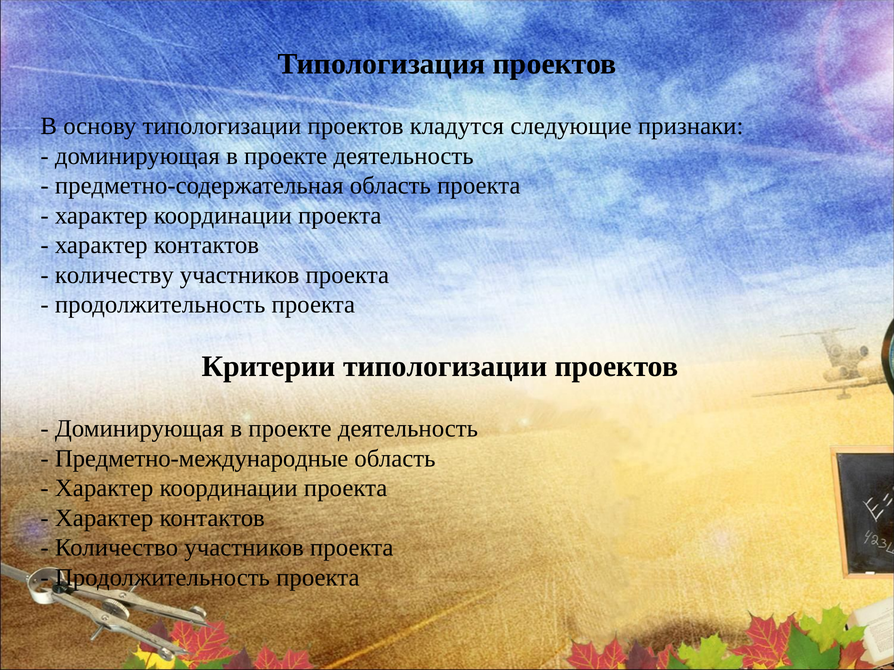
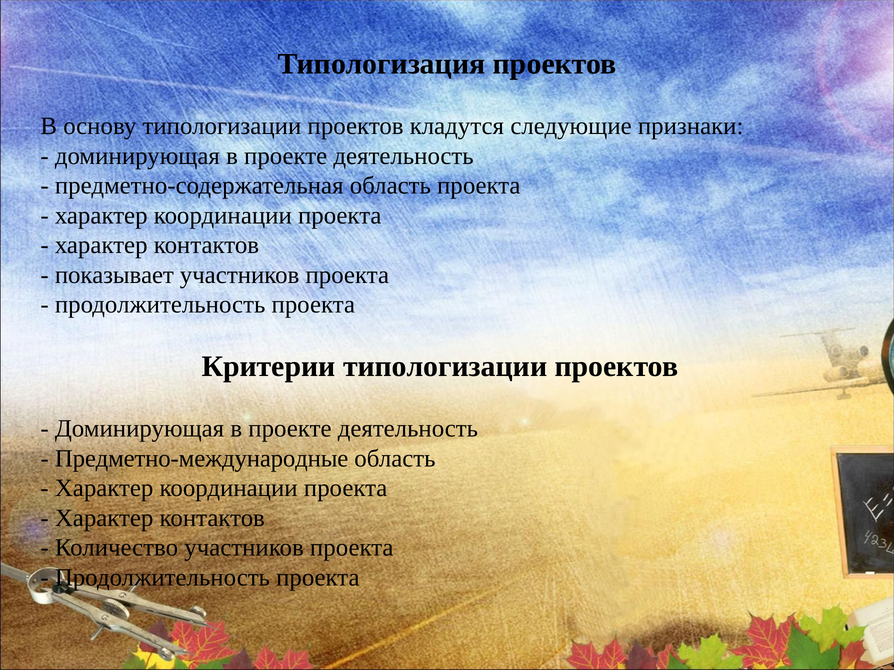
количеству: количеству -> показывает
